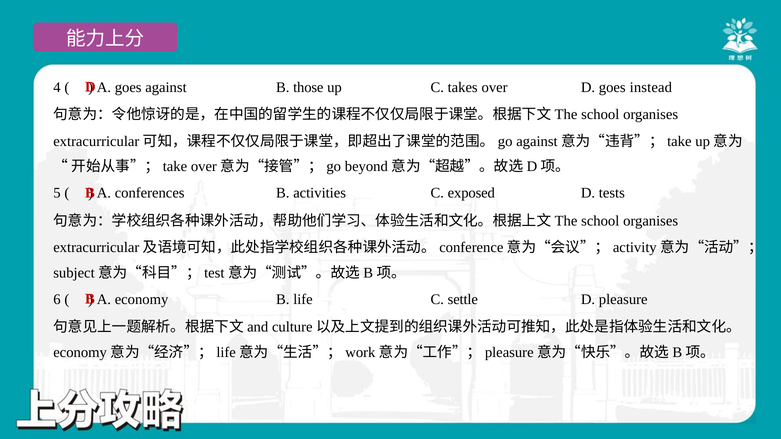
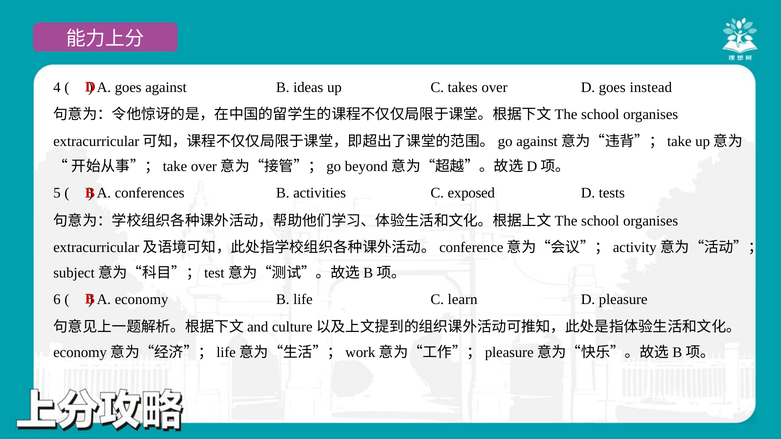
those: those -> ideas
settle: settle -> learn
